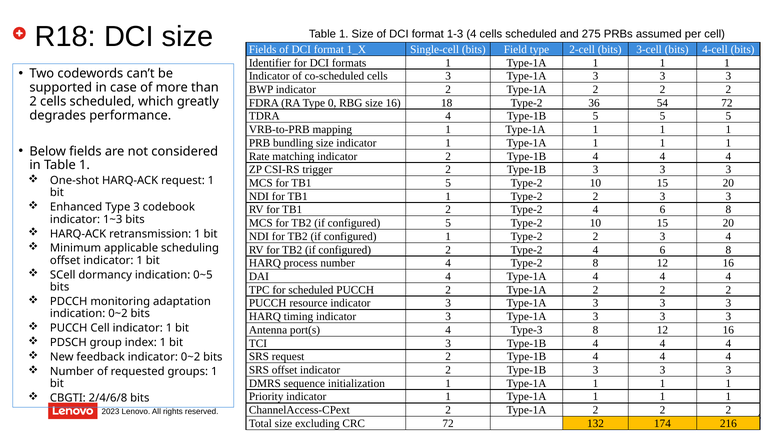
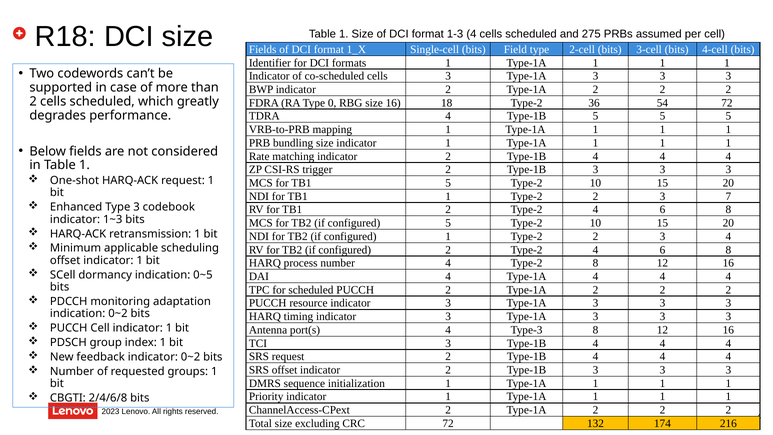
2 3 3: 3 -> 7
